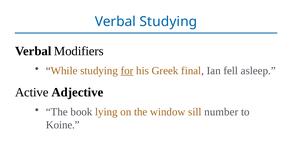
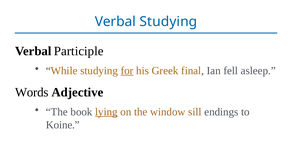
Modifiers: Modifiers -> Participle
Active: Active -> Words
lying underline: none -> present
number: number -> endings
